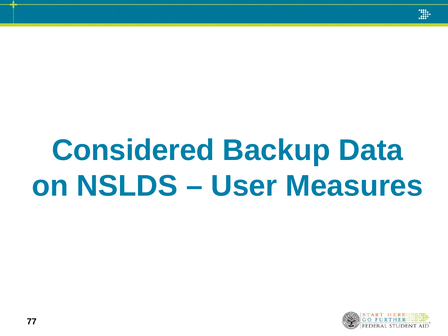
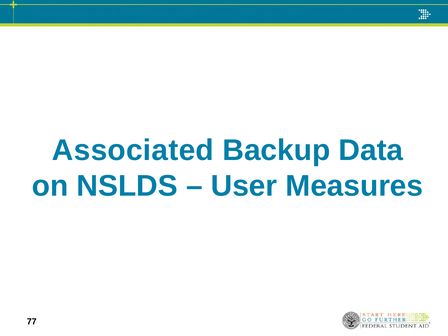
Considered: Considered -> Associated
